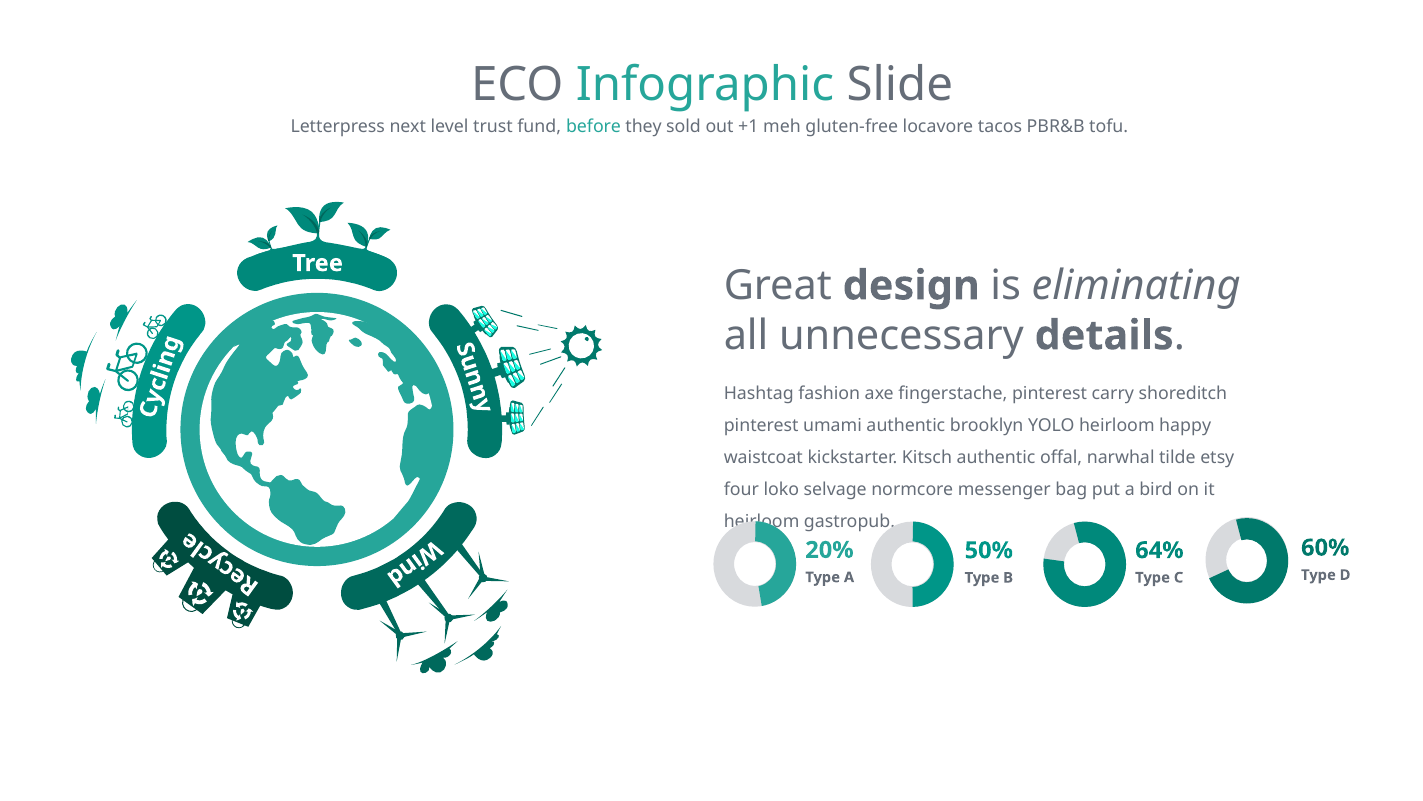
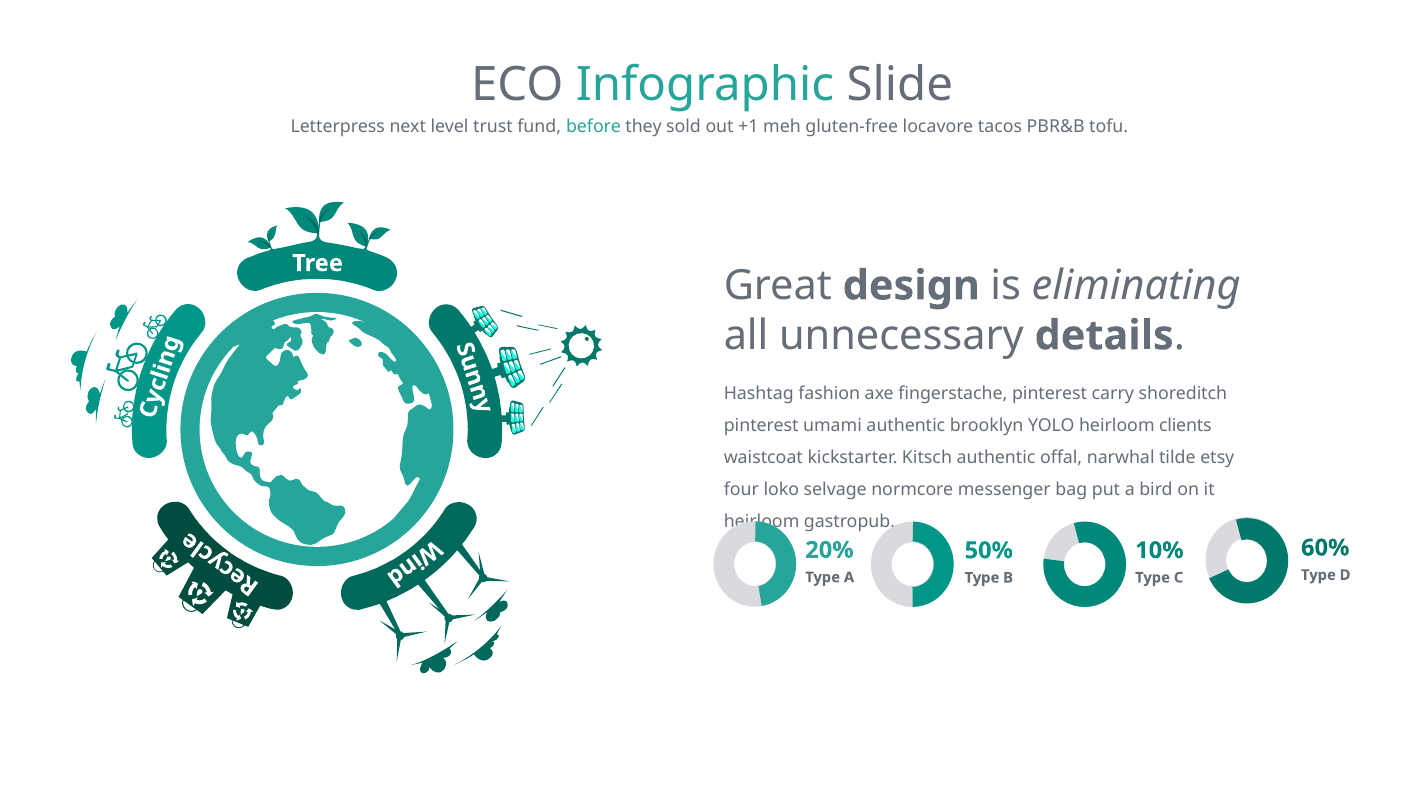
happy: happy -> clients
64%: 64% -> 10%
